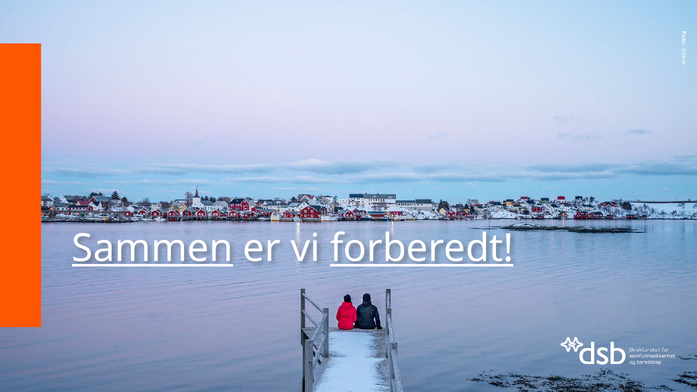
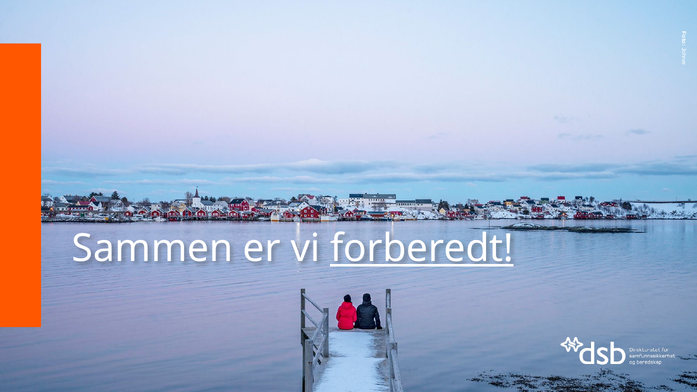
Sammen underline: present -> none
